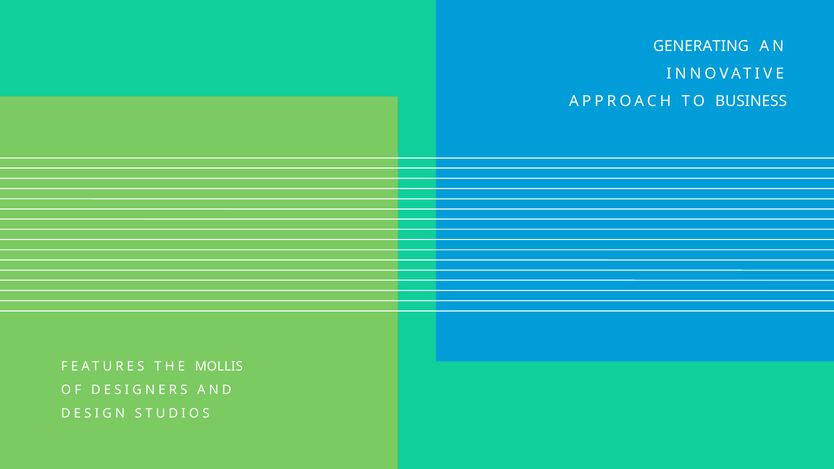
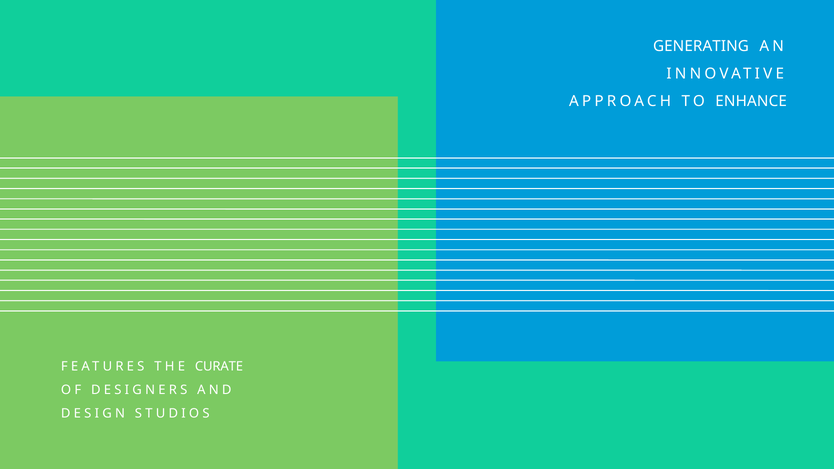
BUSINESS: BUSINESS -> ENHANCE
MOLLIS: MOLLIS -> CURATE
